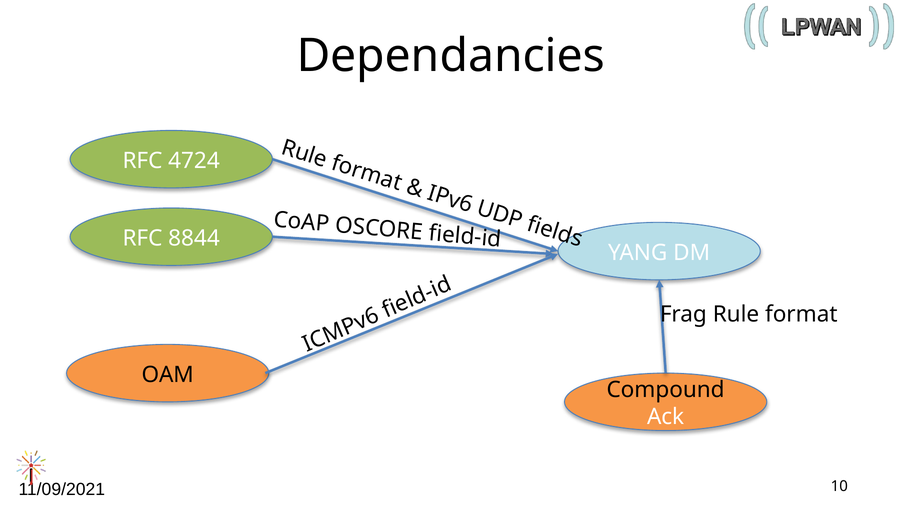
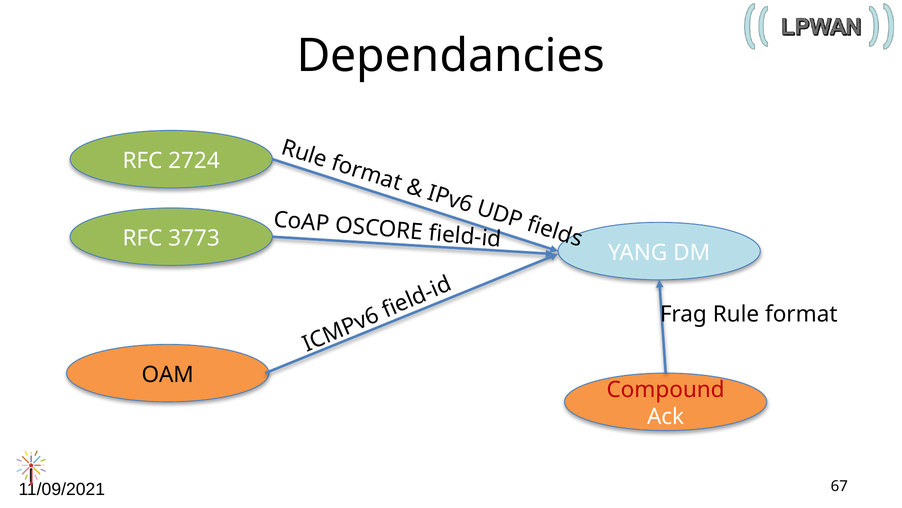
4724: 4724 -> 2724
8844: 8844 -> 3773
Compound colour: black -> red
10: 10 -> 67
